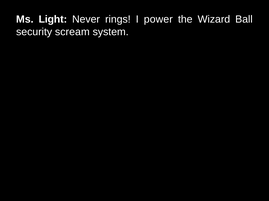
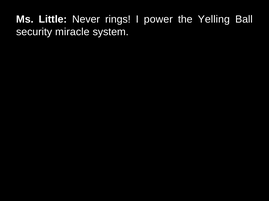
Light: Light -> Little
Wizard: Wizard -> Yelling
scream: scream -> miracle
